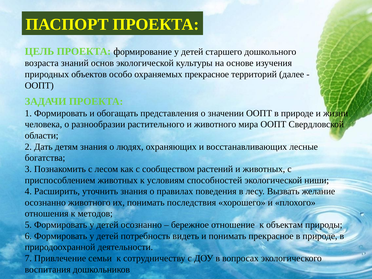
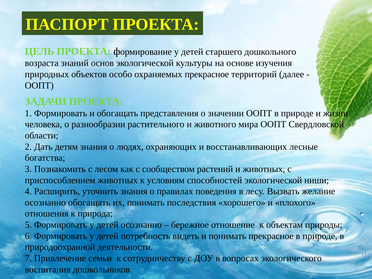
осознанно животного: животного -> обогащать
методов: методов -> природа
